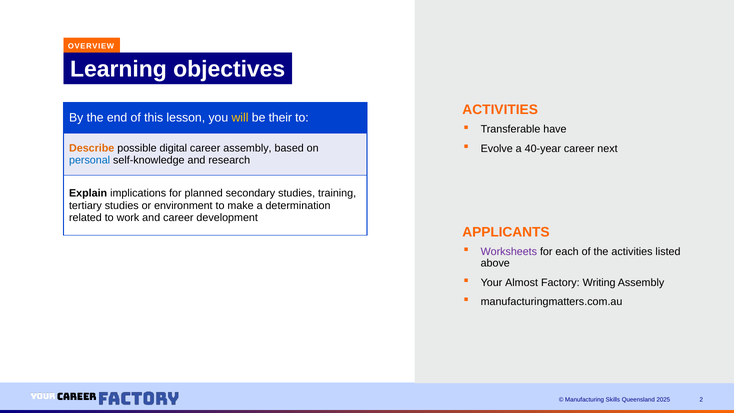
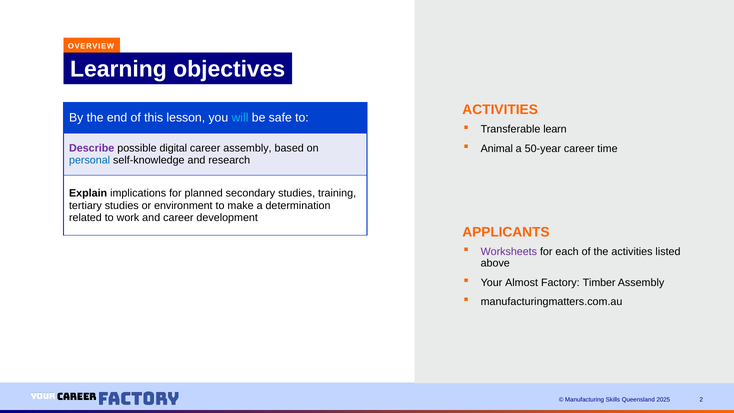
will colour: yellow -> light blue
their: their -> safe
have: have -> learn
Evolve: Evolve -> Animal
40-year: 40-year -> 50-year
next: next -> time
Describe colour: orange -> purple
Writing: Writing -> Timber
